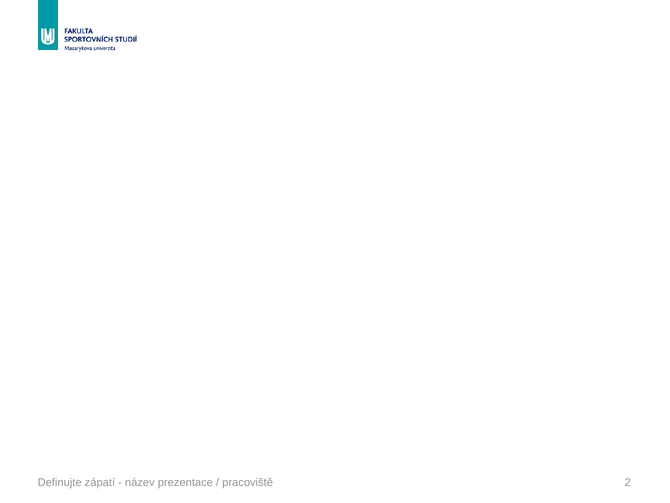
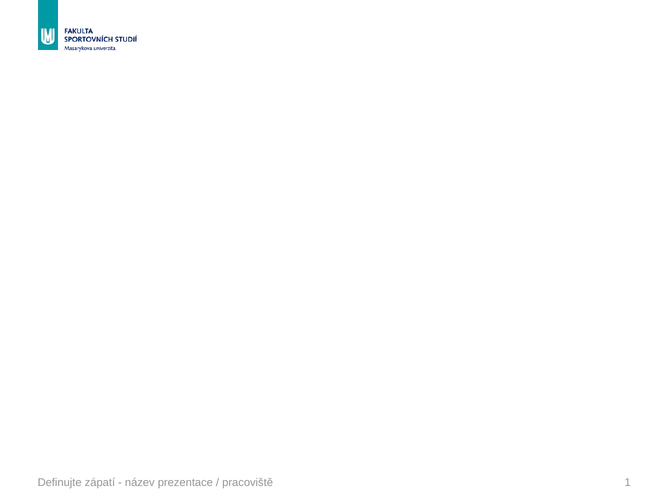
2: 2 -> 1
